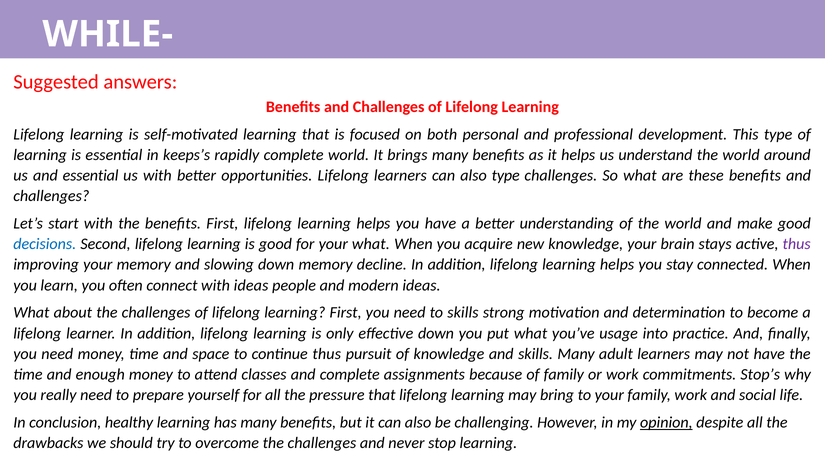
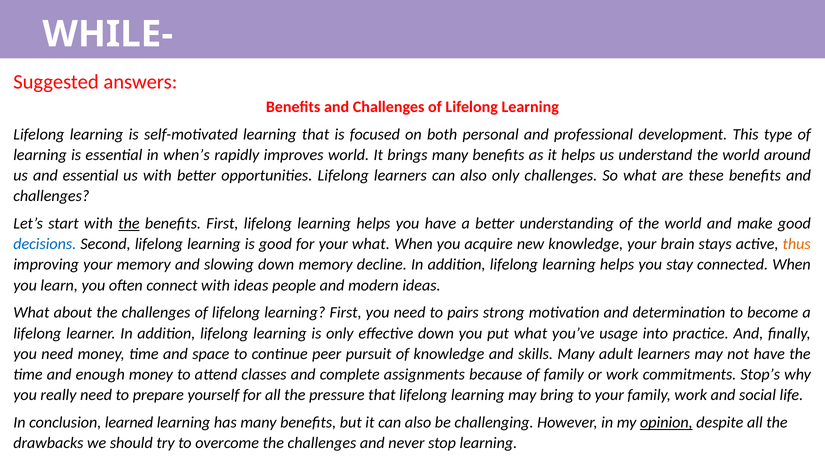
keeps’s: keeps’s -> when’s
rapidly complete: complete -> improves
also type: type -> only
the at (129, 223) underline: none -> present
thus at (797, 244) colour: purple -> orange
to skills: skills -> pairs
continue thus: thus -> peer
healthy: healthy -> learned
